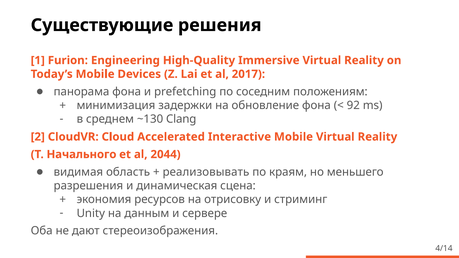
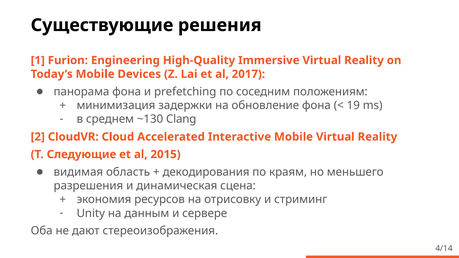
92: 92 -> 19
Начального: Начального -> Следующие
2044: 2044 -> 2015
реализовывать: реализовывать -> декодирования
